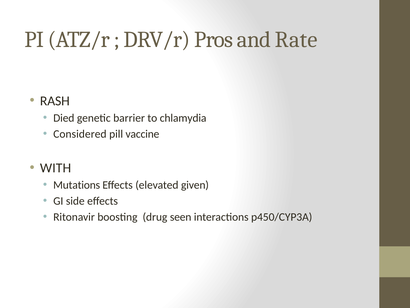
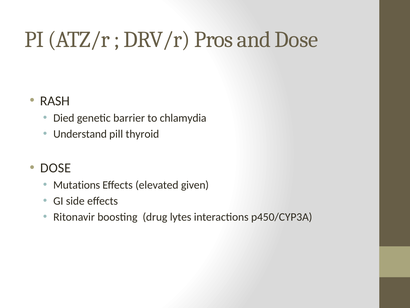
and Rate: Rate -> Dose
Considered: Considered -> Understand
vaccine: vaccine -> thyroid
WITH at (56, 168): WITH -> DOSE
seen: seen -> lytes
